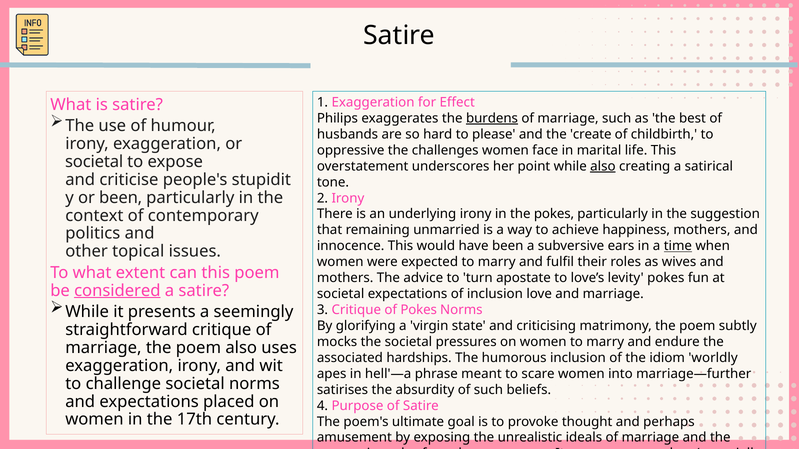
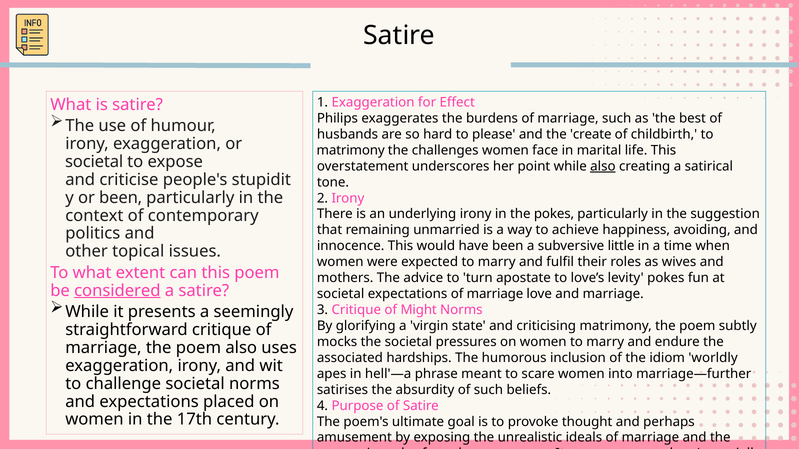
burdens underline: present -> none
oppressive at (351, 150): oppressive -> matrimony
happiness mothers: mothers -> avoiding
ears: ears -> little
time underline: present -> none
expectations of inclusion: inclusion -> marriage
of Pokes: Pokes -> Might
